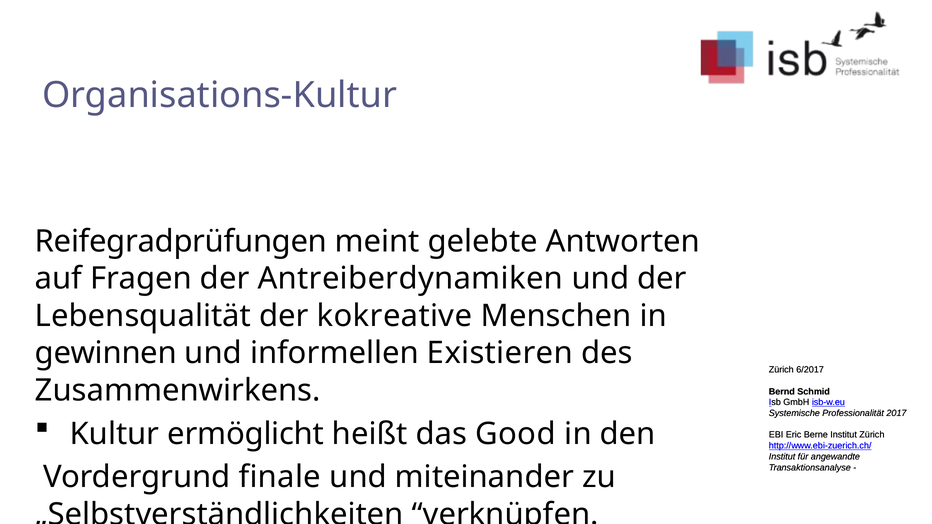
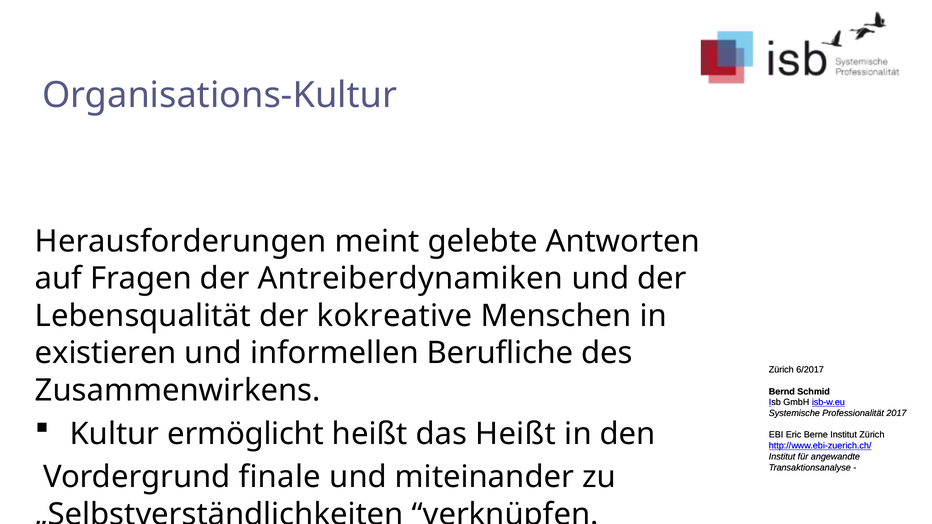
Reifegradprüfungen: Reifegradprüfungen -> Herausforderungen
gewinnen: gewinnen -> existieren
Existieren: Existieren -> Berufliche
das Good: Good -> Heißt
